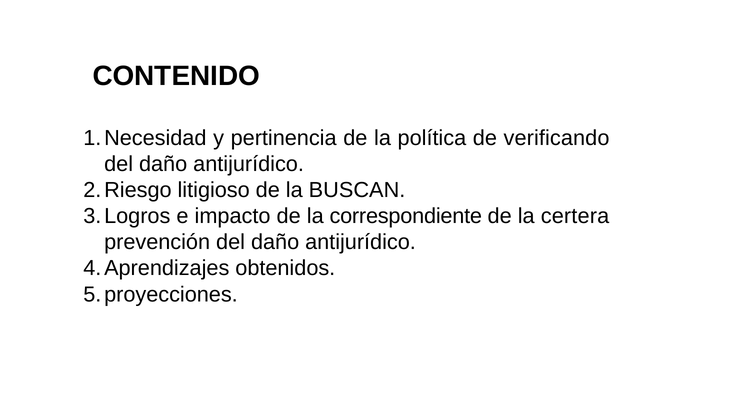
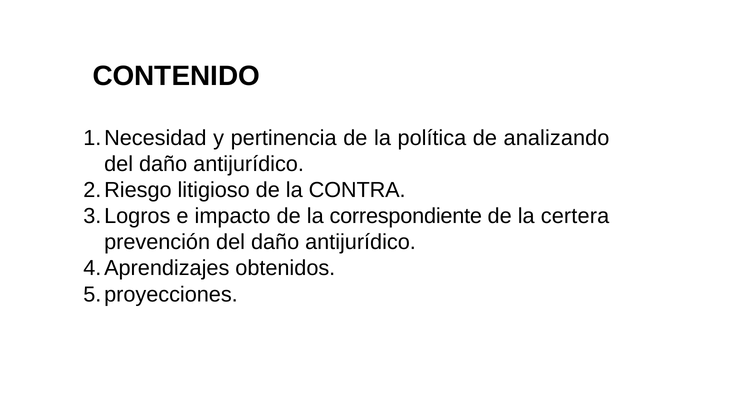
verificando: verificando -> analizando
BUSCAN: BUSCAN -> CONTRA
